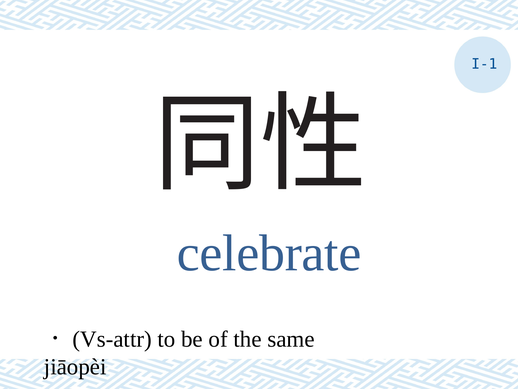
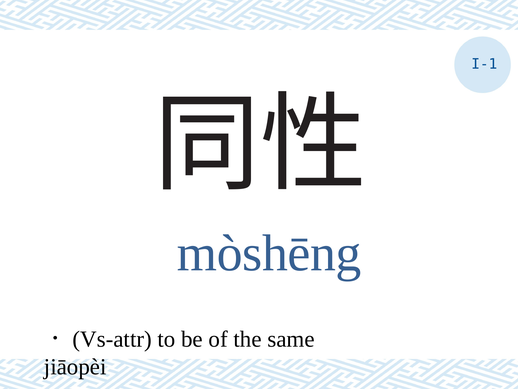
celebrate: celebrate -> mòshēng
